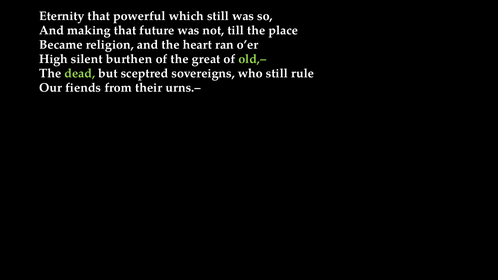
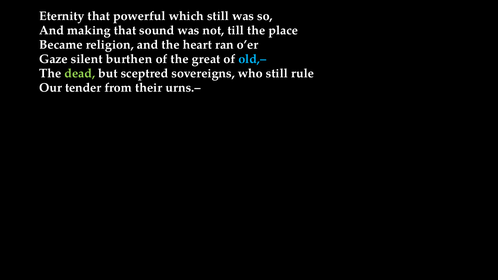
future: future -> sound
High: High -> Gaze
old,– colour: light green -> light blue
fiends: fiends -> tender
